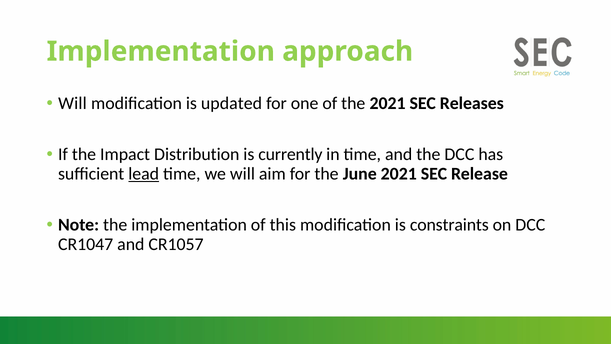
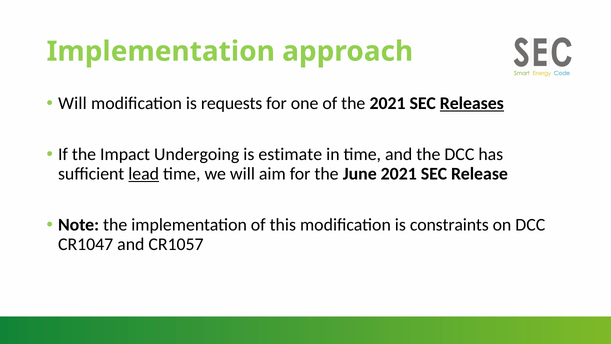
updated: updated -> requests
Releases underline: none -> present
Distribution: Distribution -> Undergoing
currently: currently -> estimate
